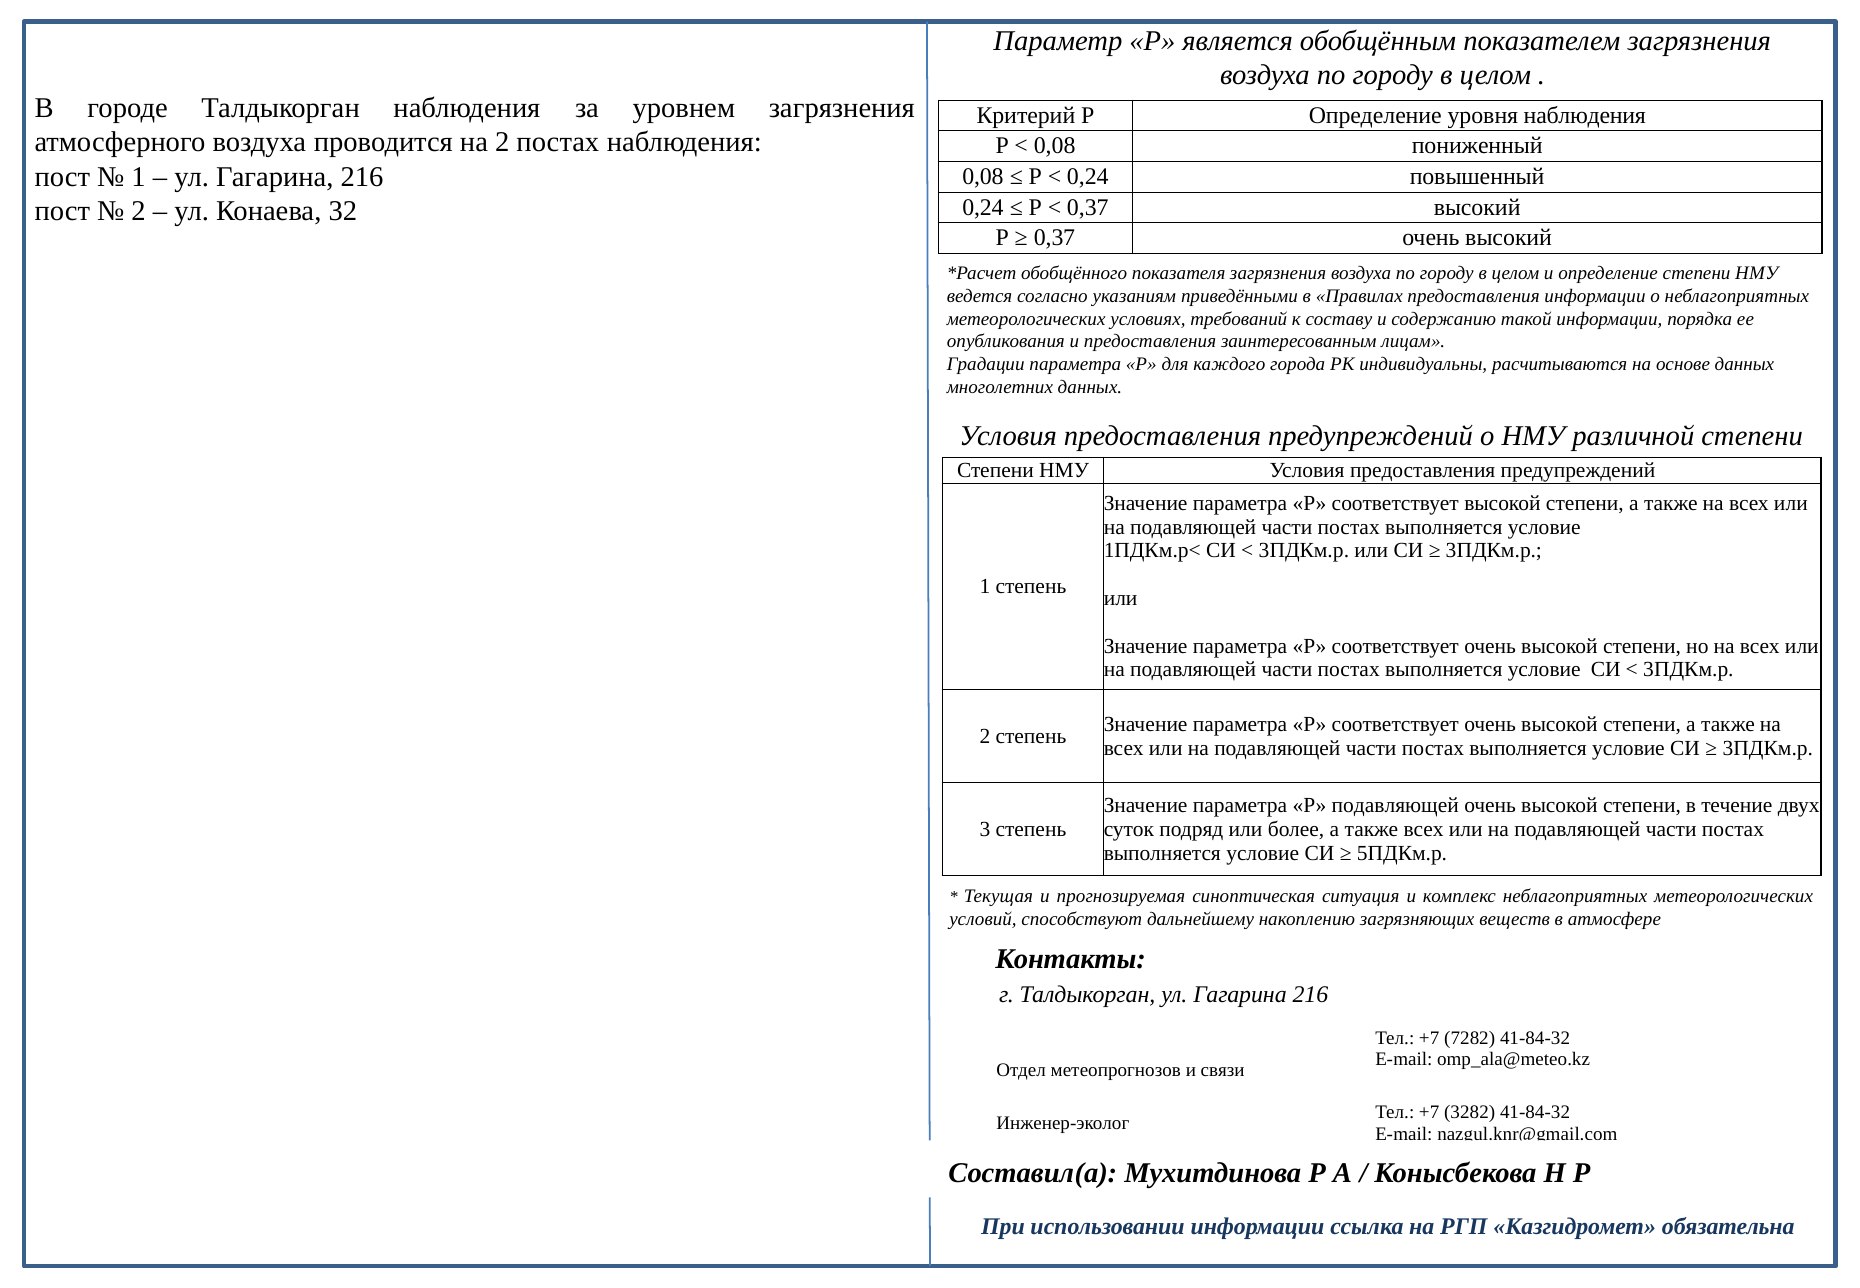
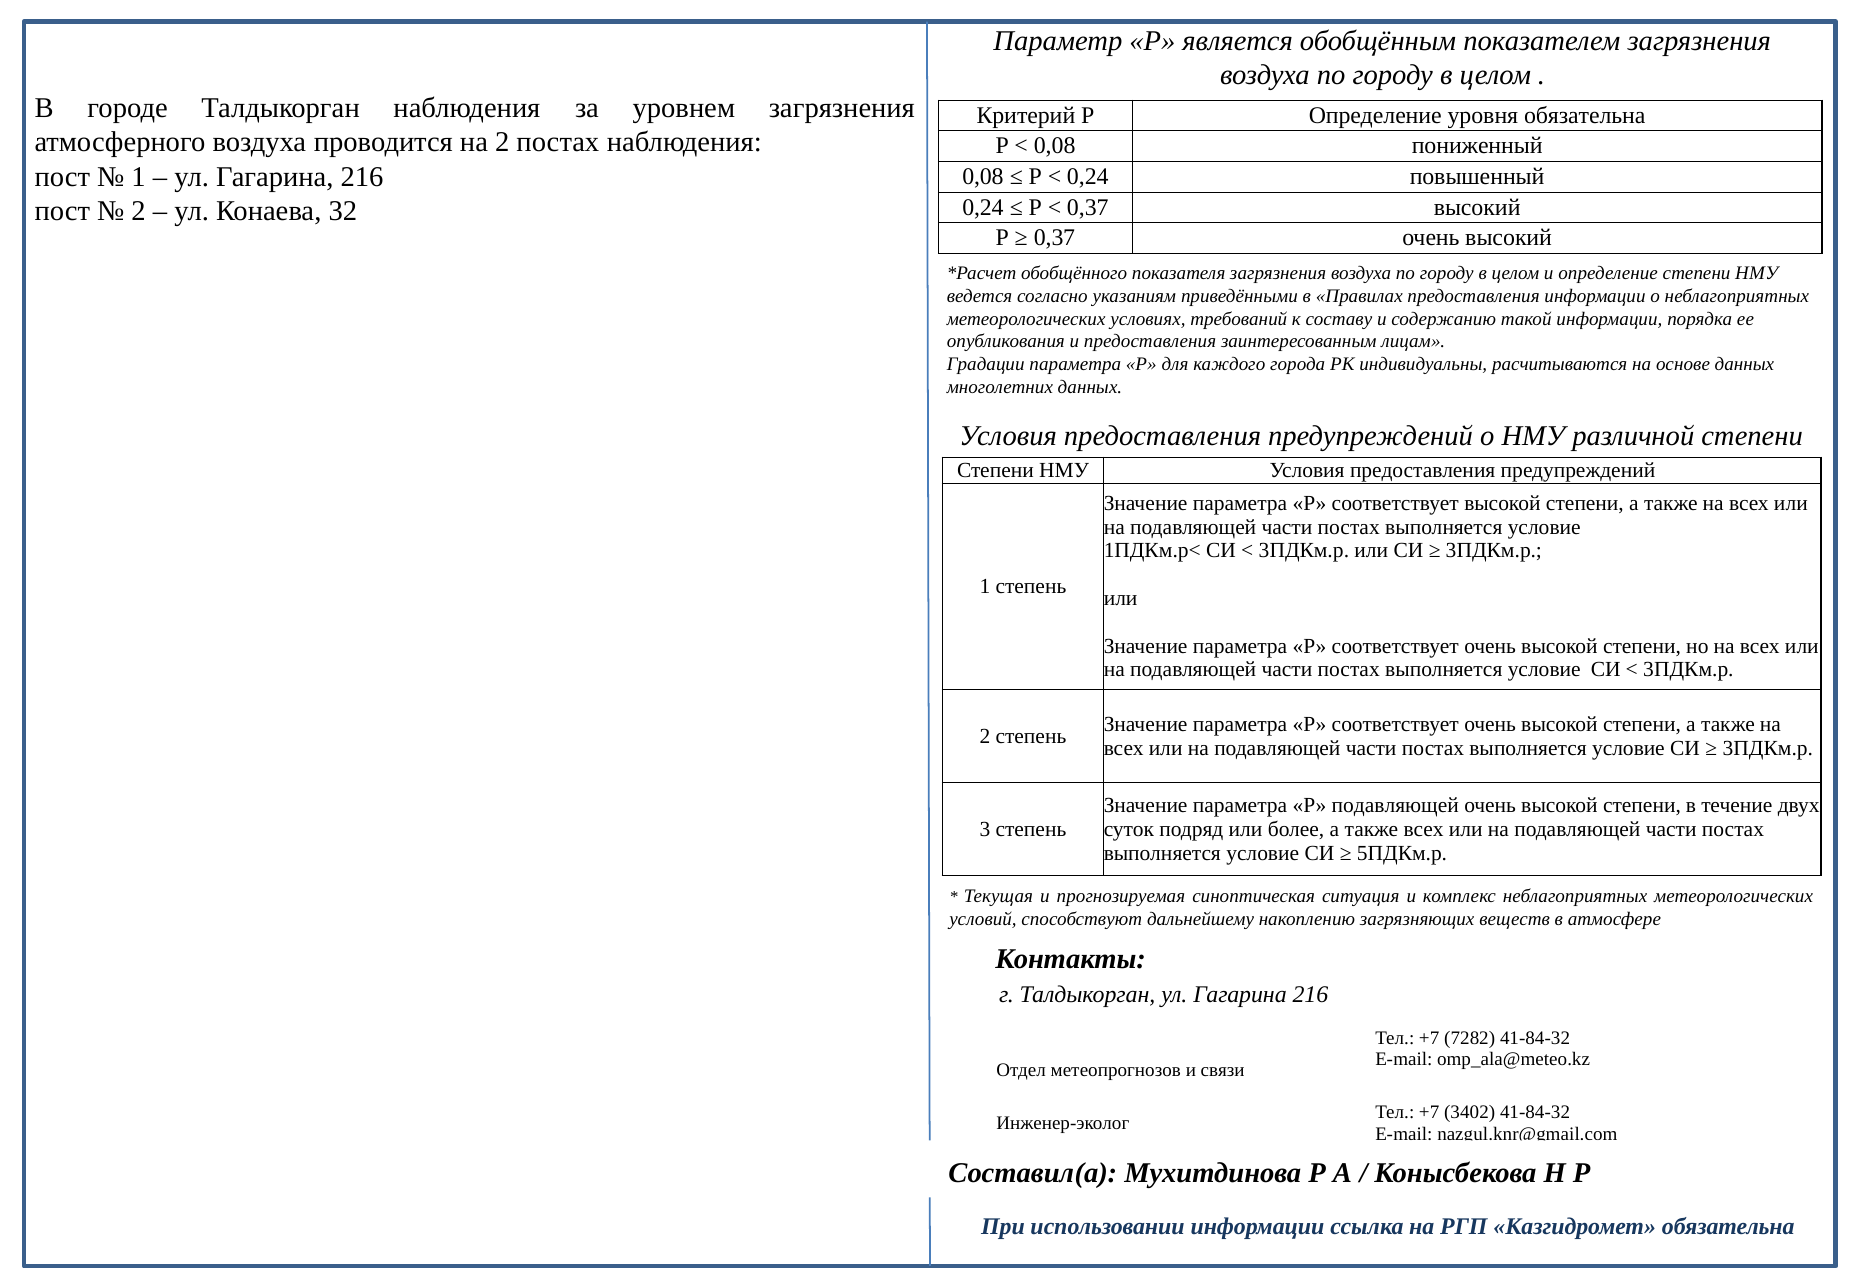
уровня наблюдения: наблюдения -> обязательна
3282: 3282 -> 3402
